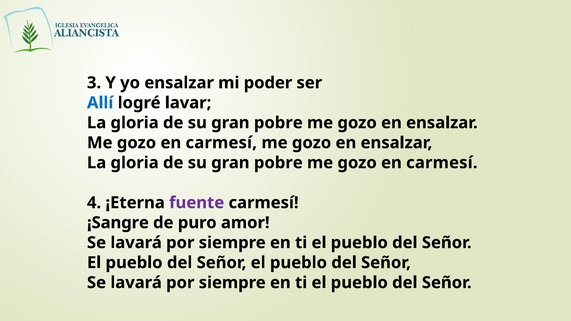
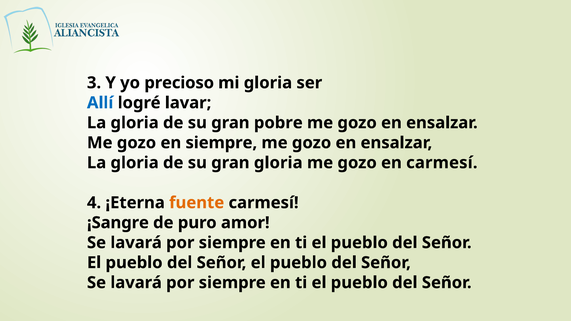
yo ensalzar: ensalzar -> precioso
mi poder: poder -> gloria
carmesí at (221, 143): carmesí -> siempre
pobre at (278, 163): pobre -> gloria
fuente colour: purple -> orange
